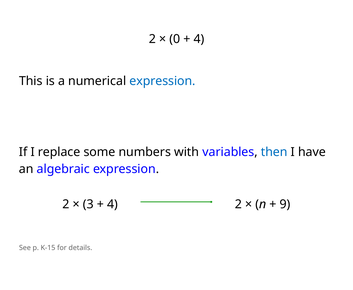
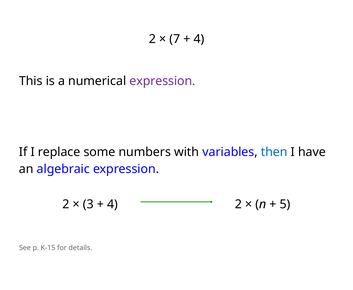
0: 0 -> 7
expression at (162, 81) colour: blue -> purple
9: 9 -> 5
